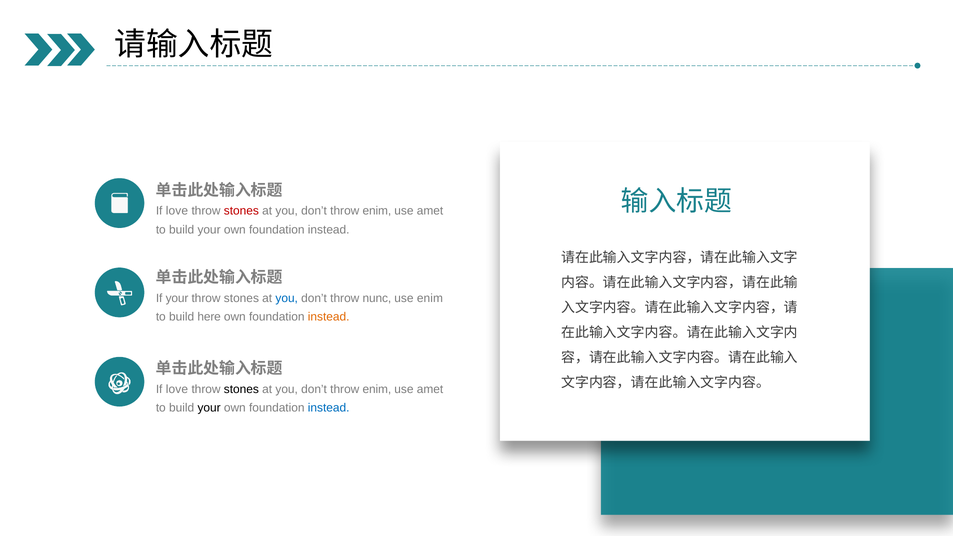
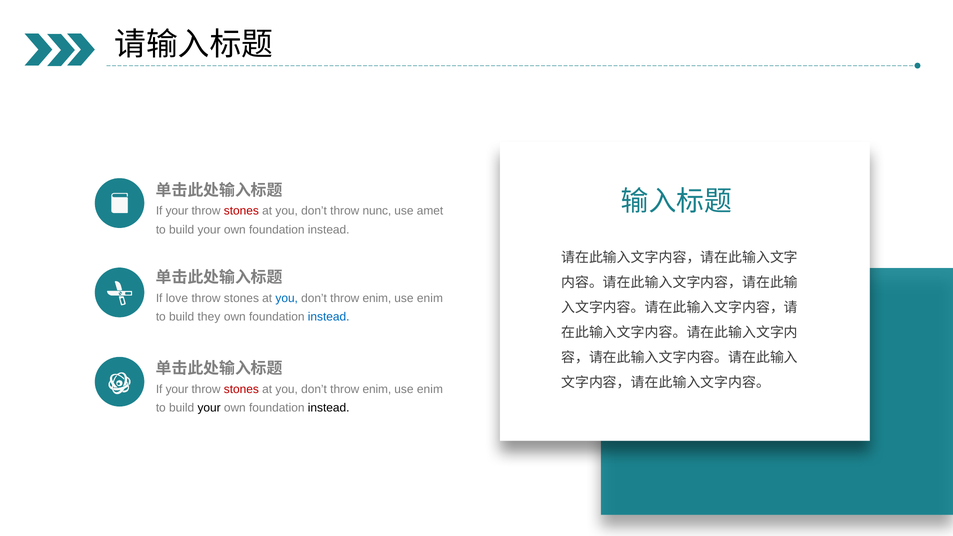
love at (177, 211): love -> your
enim at (377, 211): enim -> nunc
If your: your -> love
nunc at (377, 298): nunc -> enim
here: here -> they
instead at (329, 317) colour: orange -> blue
love at (177, 389): love -> your
stones at (241, 389) colour: black -> red
amet at (430, 389): amet -> enim
instead at (329, 408) colour: blue -> black
